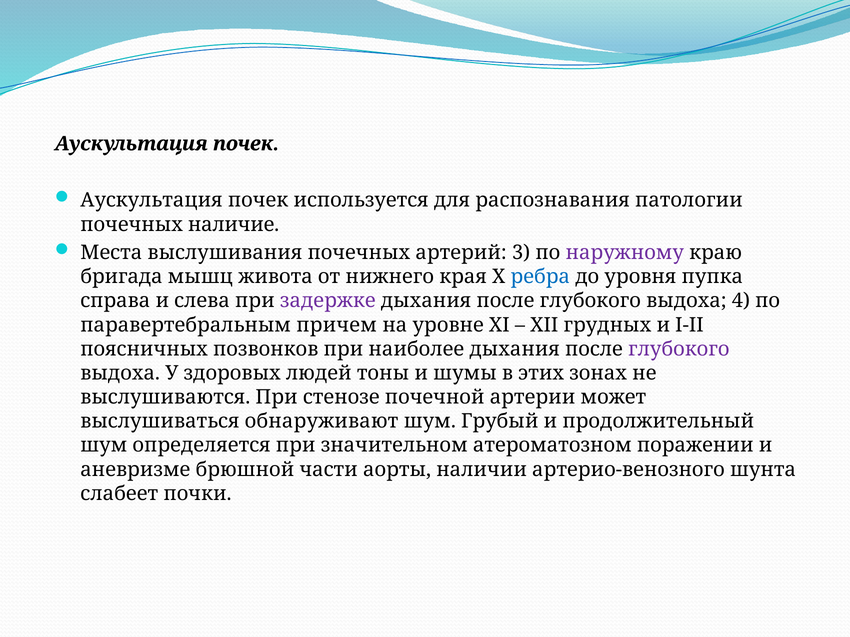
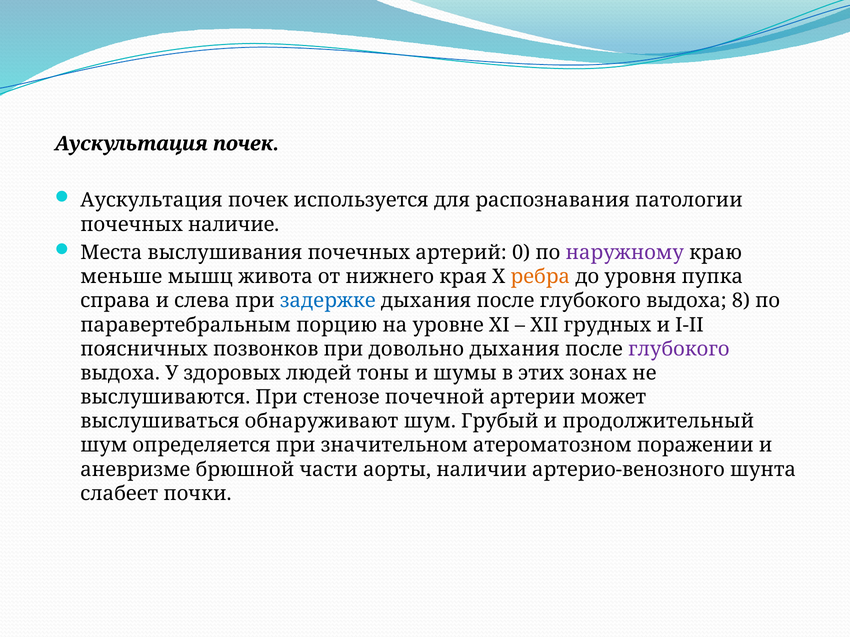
3: 3 -> 0
бригада: бригада -> меньше
ребра colour: blue -> orange
задержке colour: purple -> blue
4: 4 -> 8
причем: причем -> порцию
наиболее: наиболее -> довольно
